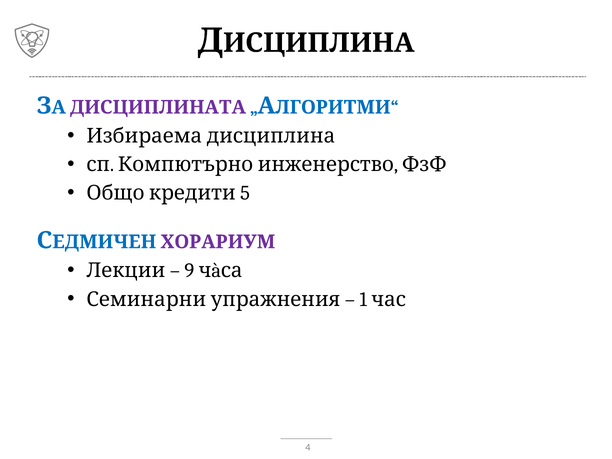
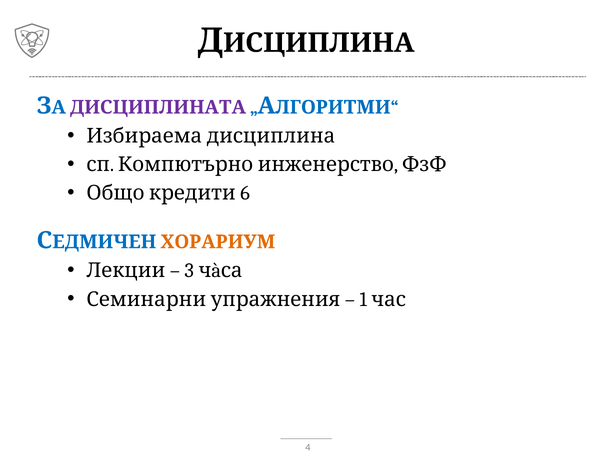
5: 5 -> 6
ХОРАРИУМ colour: purple -> orange
9: 9 -> 3
